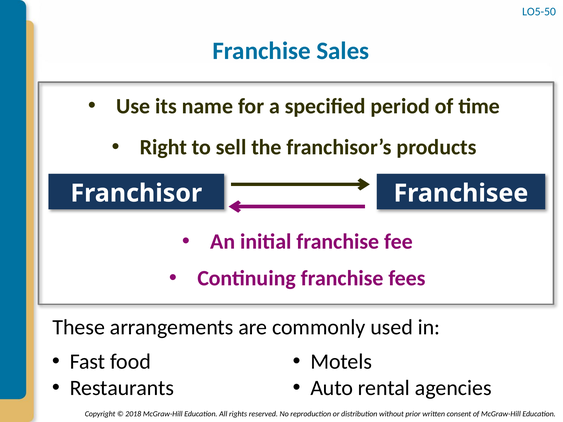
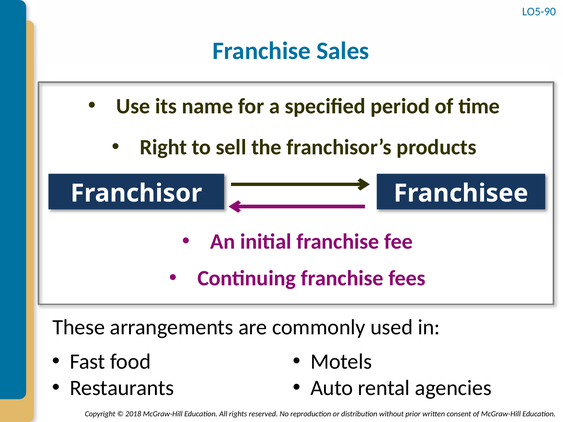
LO5-50: LO5-50 -> LO5-90
